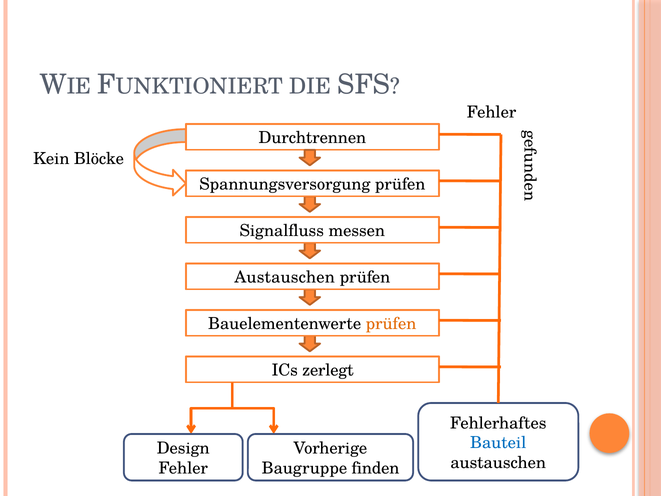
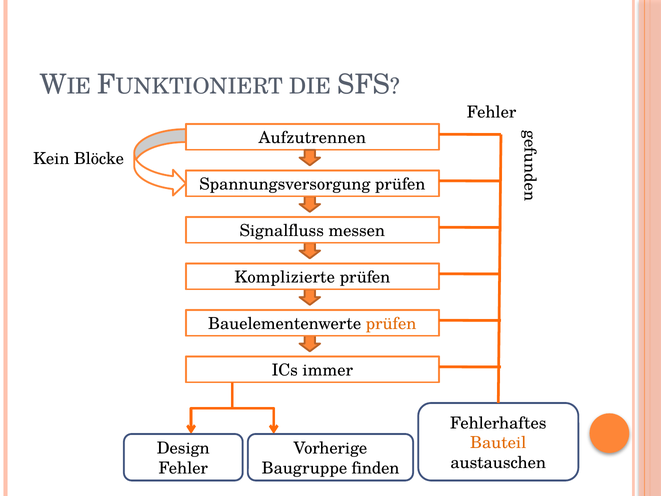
Durchtrennen: Durchtrennen -> Aufzutrennen
Austauschen at (285, 277): Austauschen -> Komplizierte
zerlegt: zerlegt -> immer
Bauteil colour: blue -> orange
